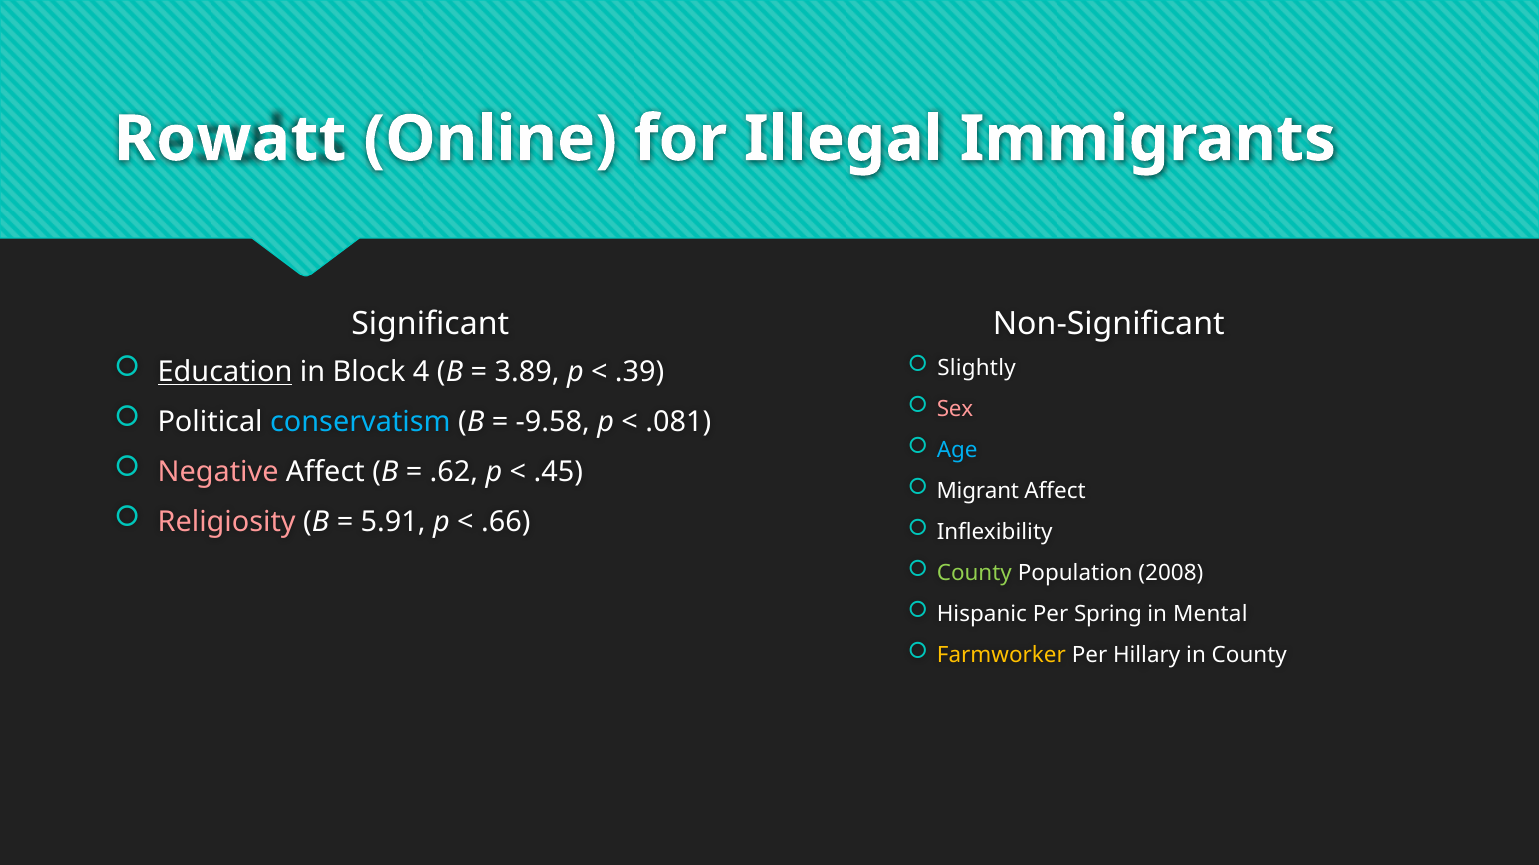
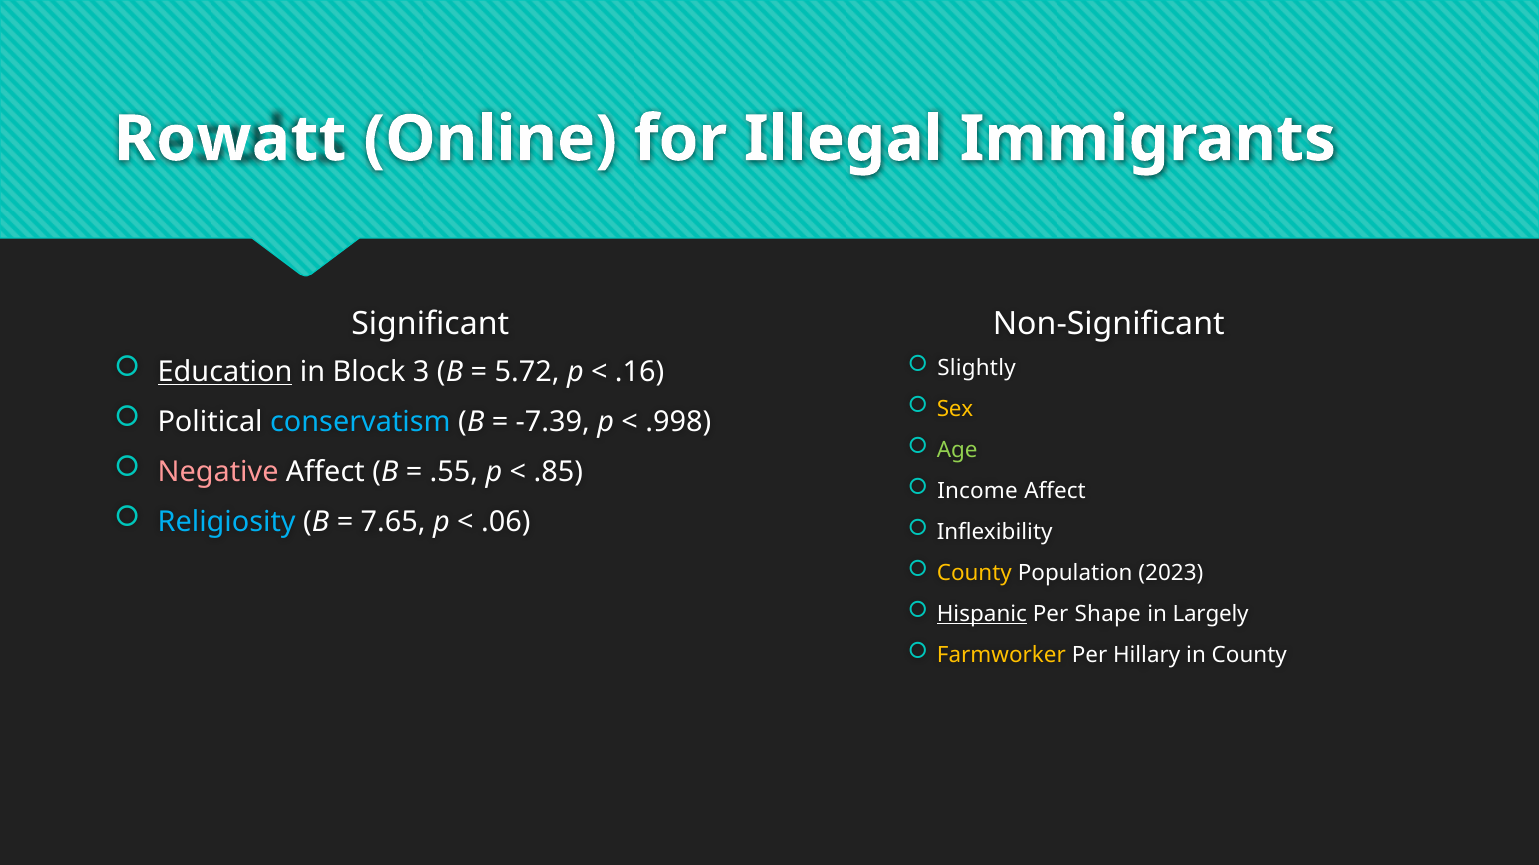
4: 4 -> 3
3.89: 3.89 -> 5.72
.39: .39 -> .16
Sex colour: pink -> yellow
-9.58: -9.58 -> -7.39
.081: .081 -> .998
Age colour: light blue -> light green
.62: .62 -> .55
.45: .45 -> .85
Migrant: Migrant -> Income
Religiosity colour: pink -> light blue
5.91: 5.91 -> 7.65
.66: .66 -> .06
County at (974, 573) colour: light green -> yellow
2008: 2008 -> 2023
Hispanic underline: none -> present
Spring: Spring -> Shape
Mental: Mental -> Largely
